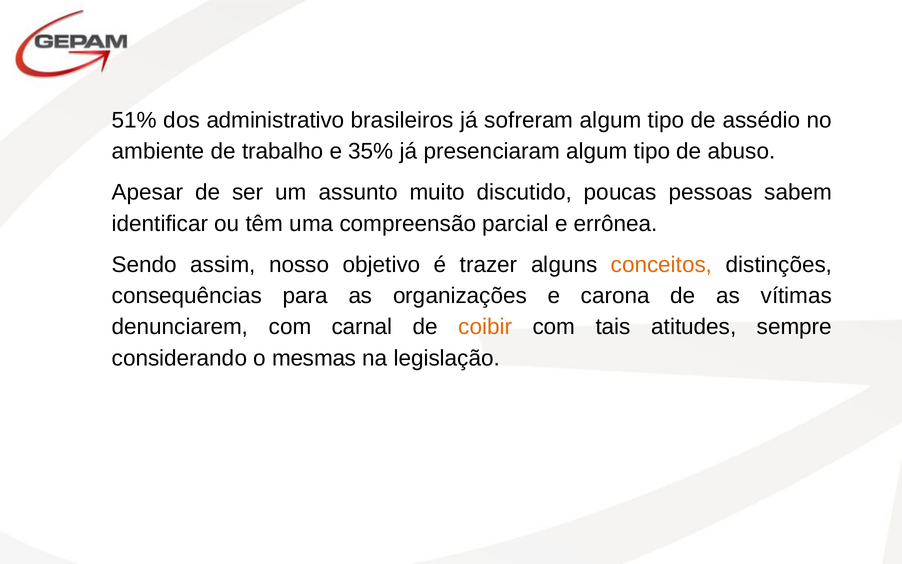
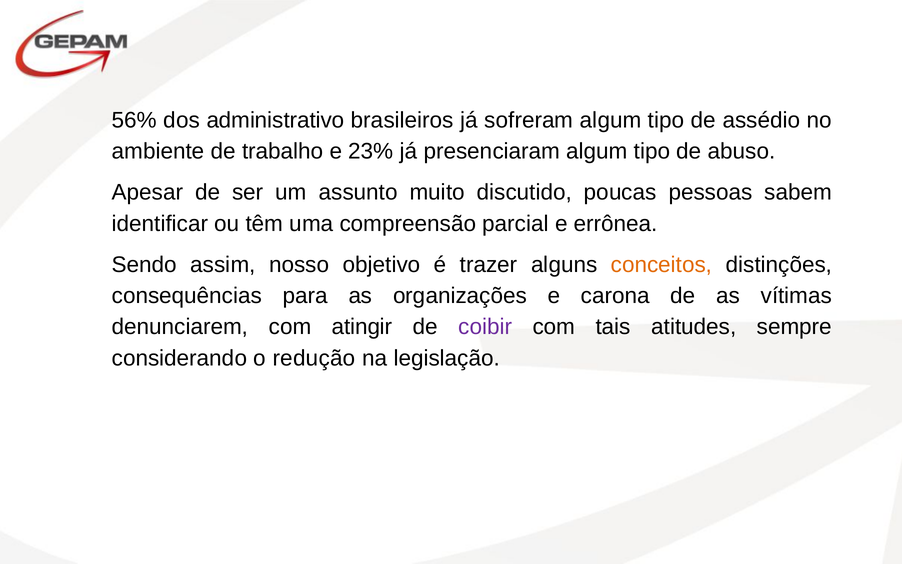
51%: 51% -> 56%
35%: 35% -> 23%
carnal: carnal -> atingir
coibir colour: orange -> purple
mesmas: mesmas -> redução
